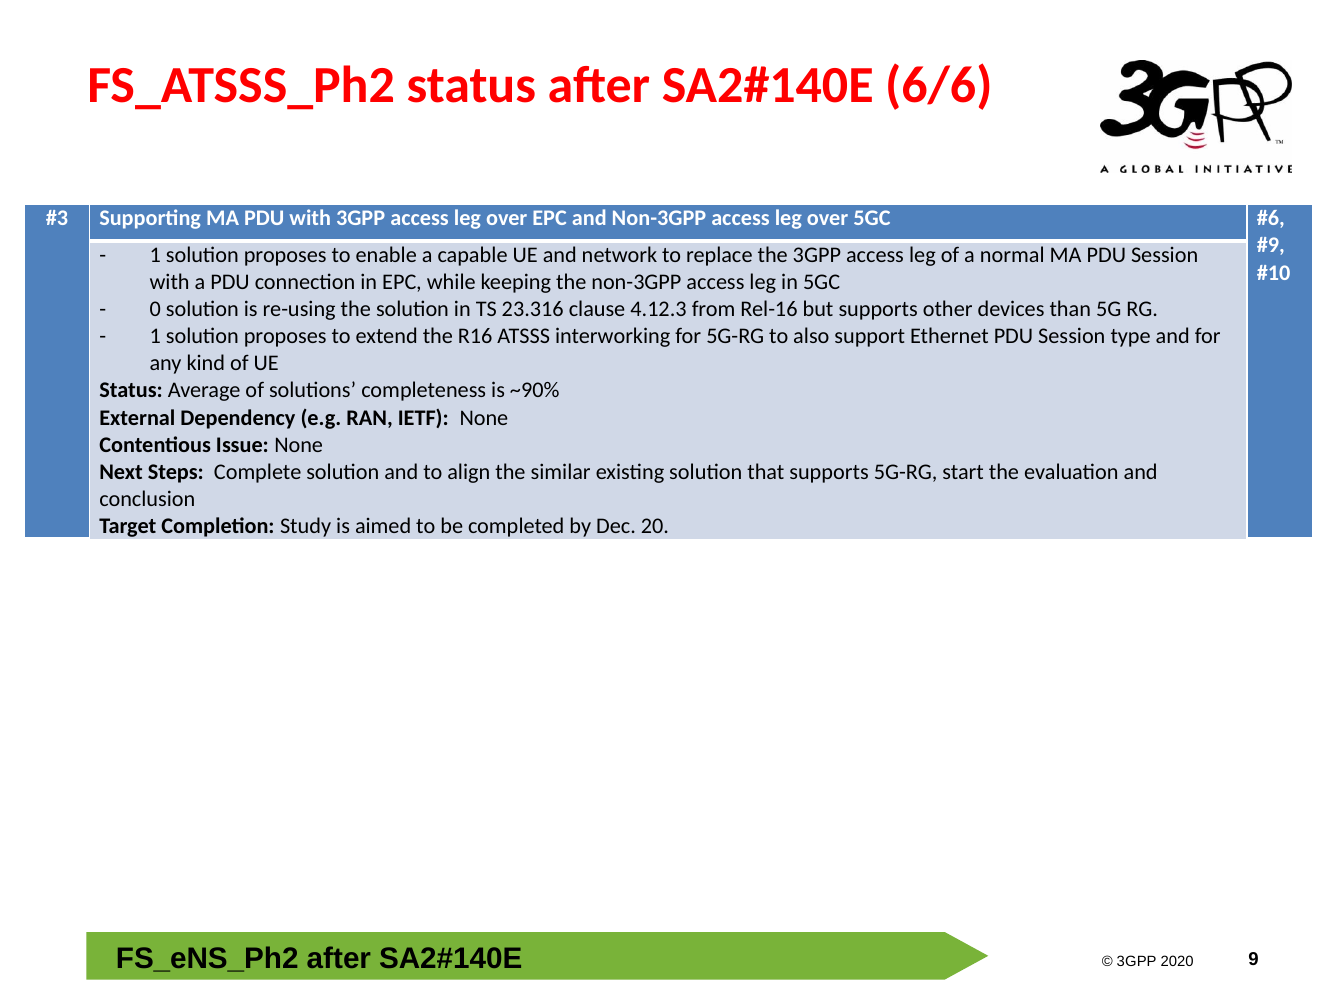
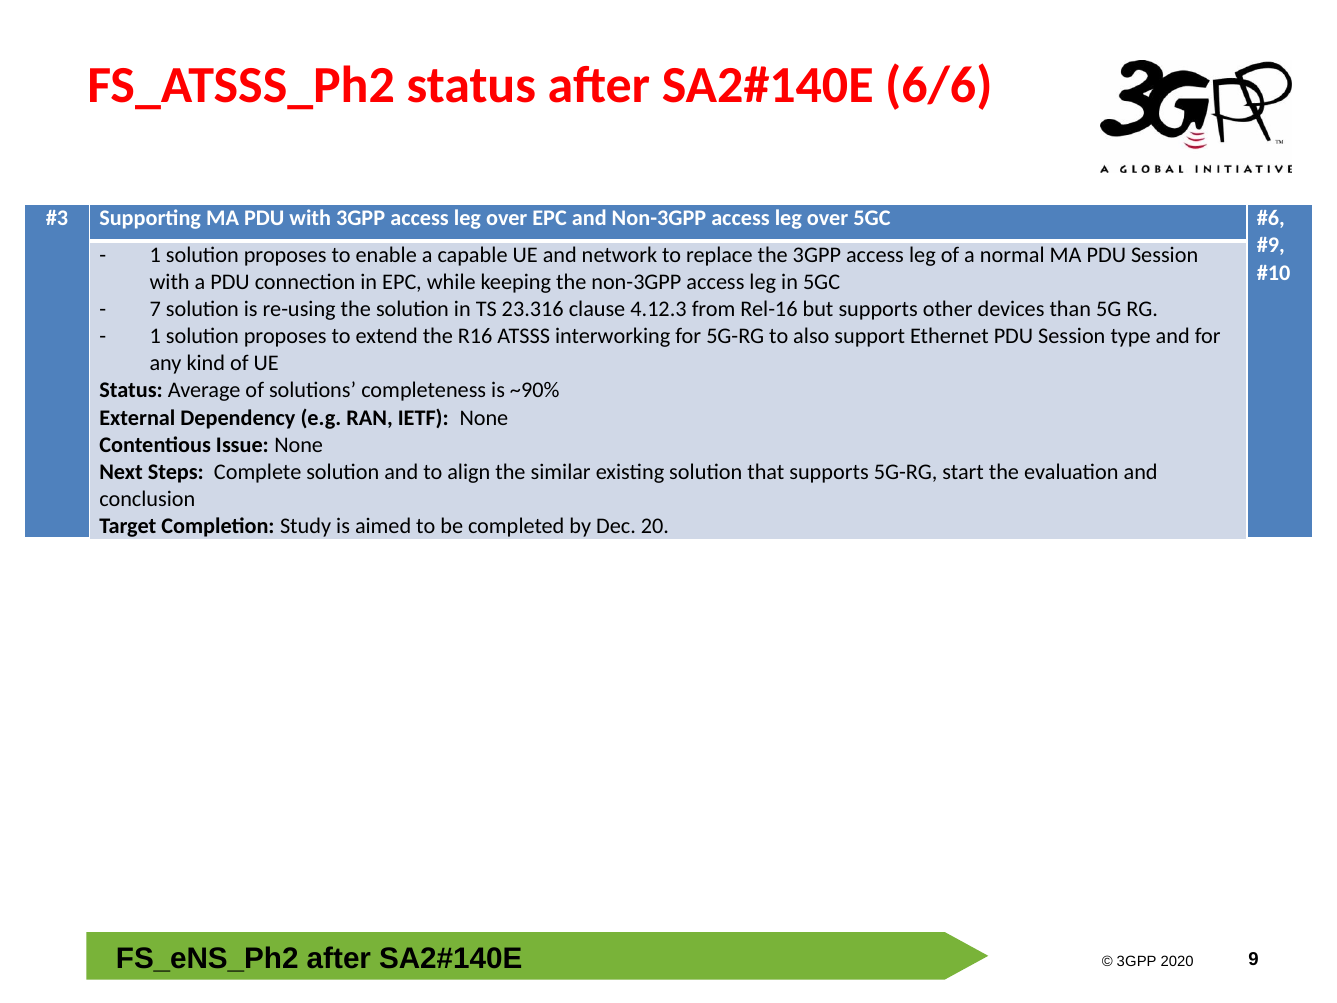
0: 0 -> 7
